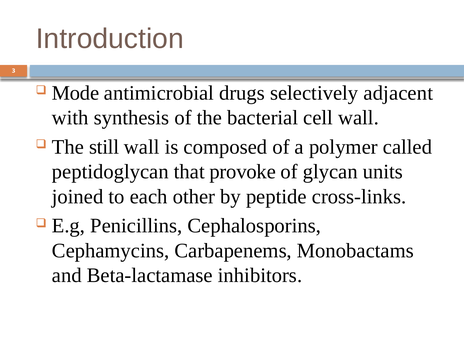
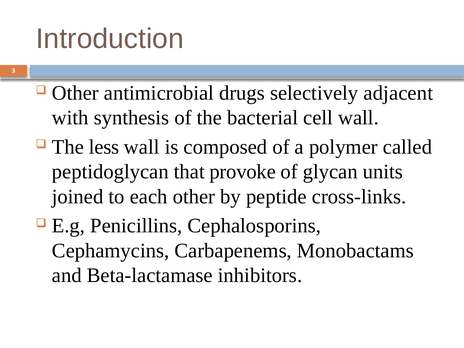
Mode at (75, 93): Mode -> Other
still: still -> less
